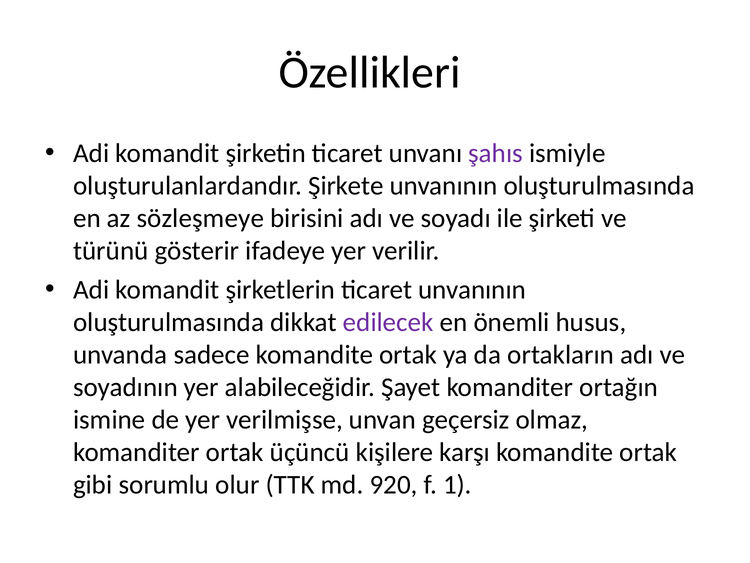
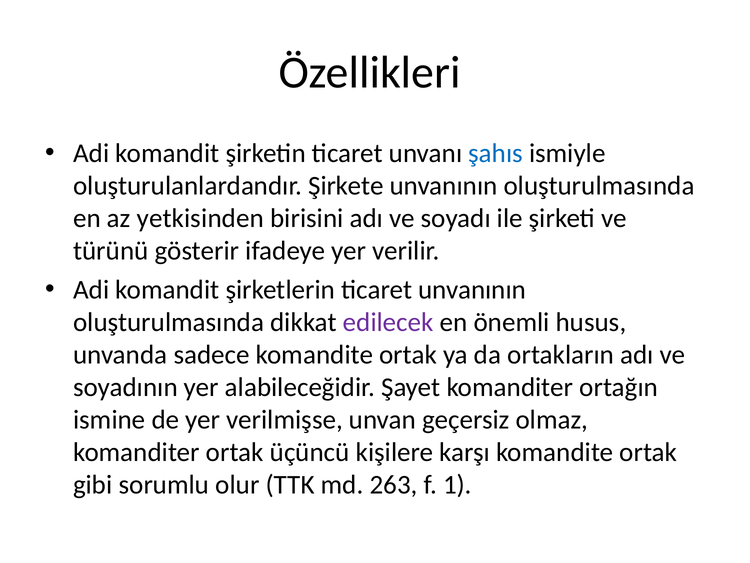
şahıs colour: purple -> blue
sözleşmeye: sözleşmeye -> yetkisinden
920: 920 -> 263
